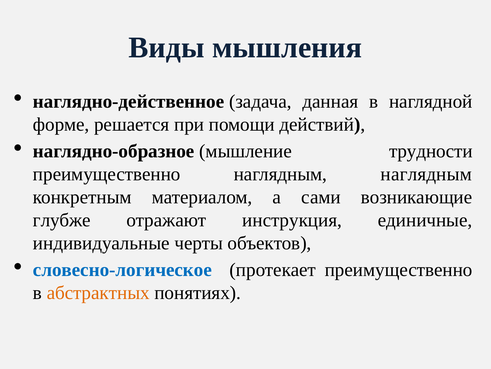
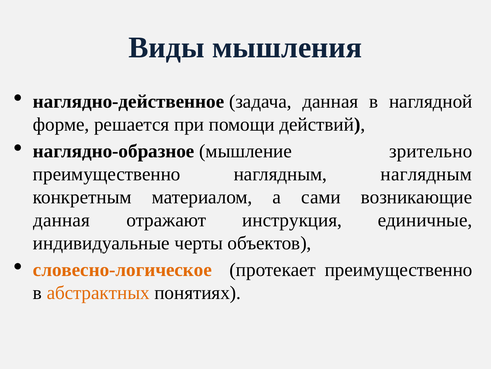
трудности: трудности -> зрительно
глубже at (62, 220): глубже -> данная
словесно-логическое colour: blue -> orange
